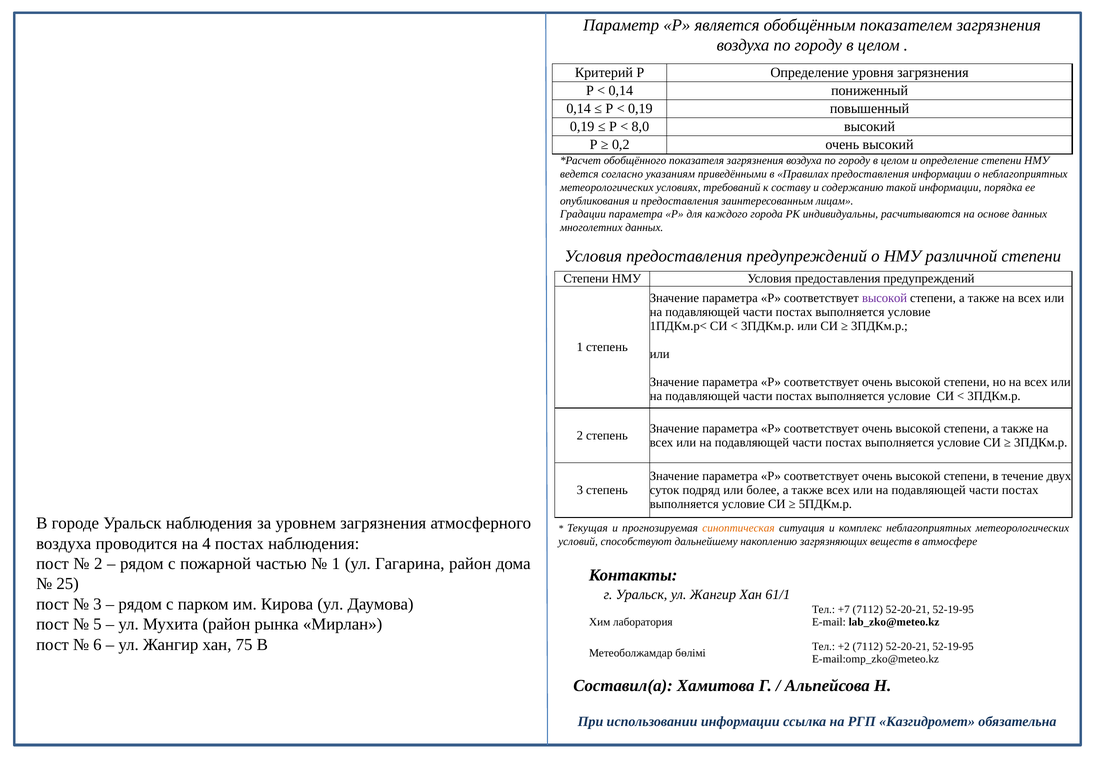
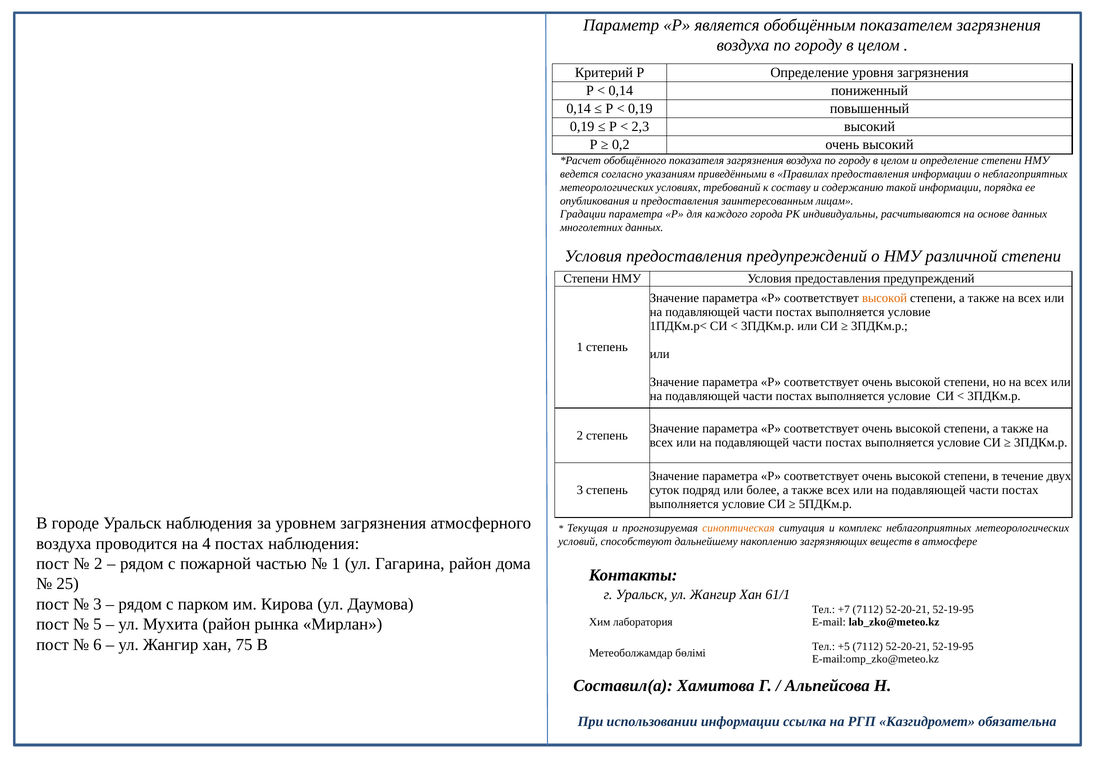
8,0: 8,0 -> 2,3
высокой at (885, 298) colour: purple -> orange
+2: +2 -> +5
